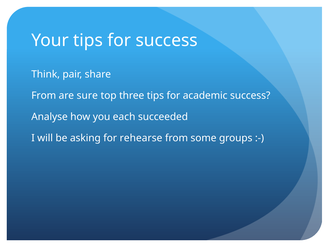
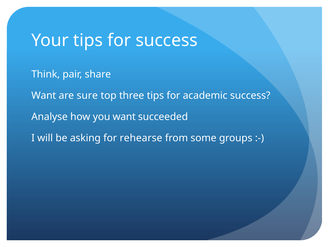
From at (44, 95): From -> Want
you each: each -> want
